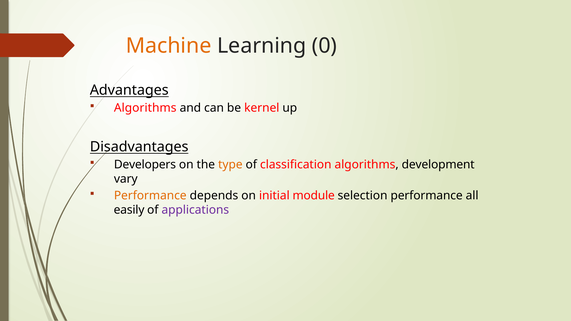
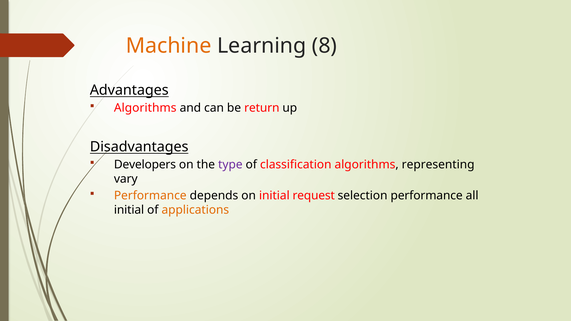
0: 0 -> 8
kernel: kernel -> return
type colour: orange -> purple
development: development -> representing
module: module -> request
easily at (129, 210): easily -> initial
applications colour: purple -> orange
